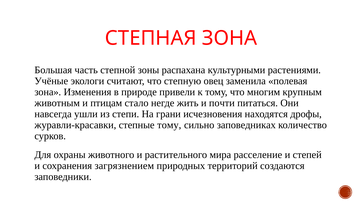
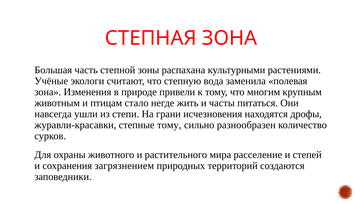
овец: овец -> вода
почти: почти -> часты
заповедниках: заповедниках -> разнообразен
